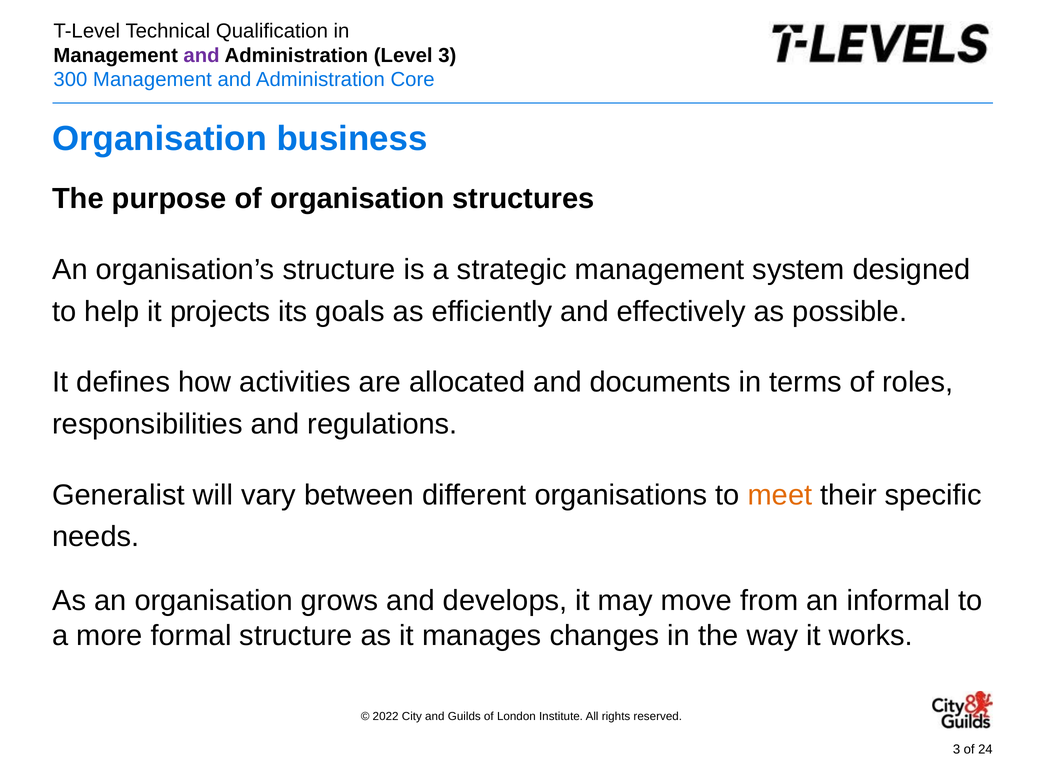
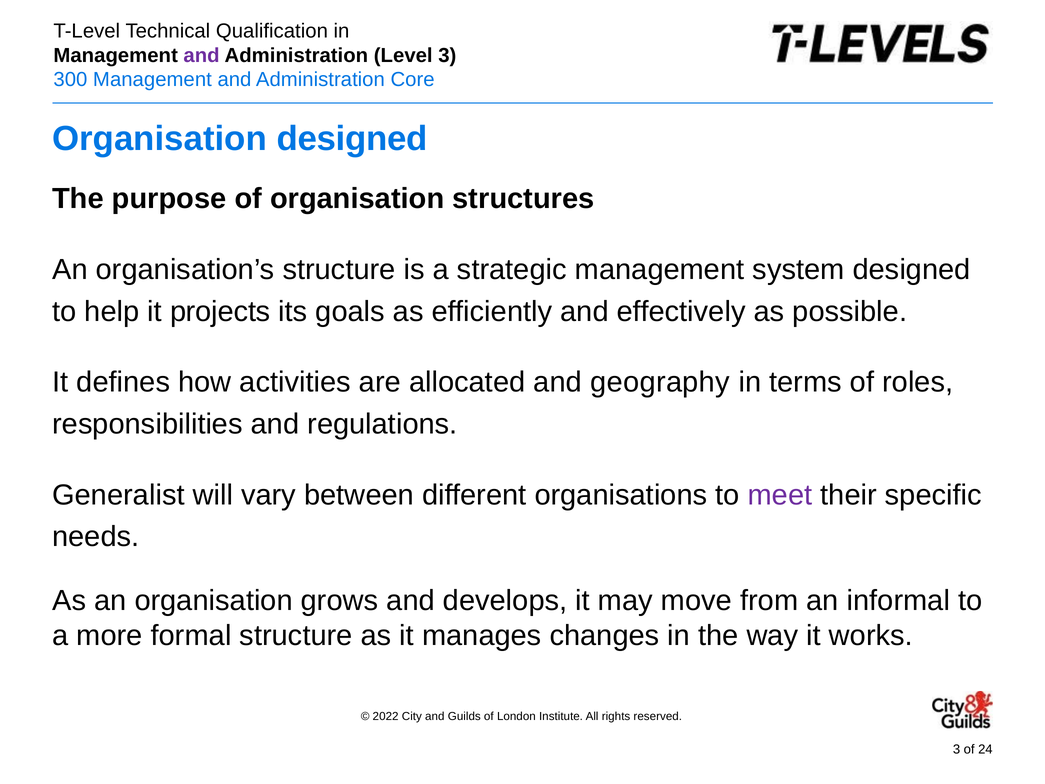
Organisation business: business -> designed
documents: documents -> geography
meet colour: orange -> purple
